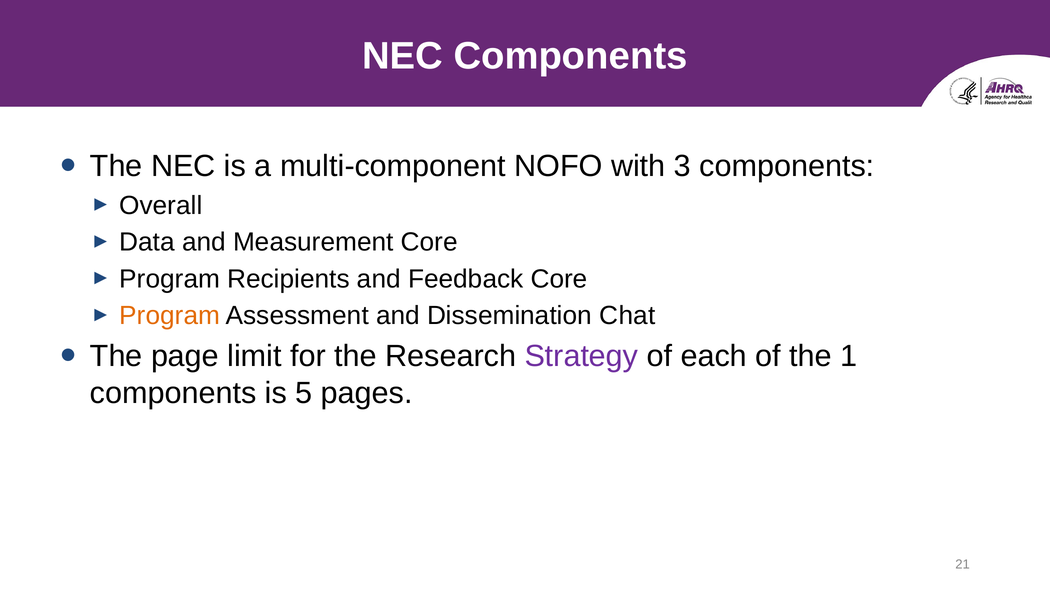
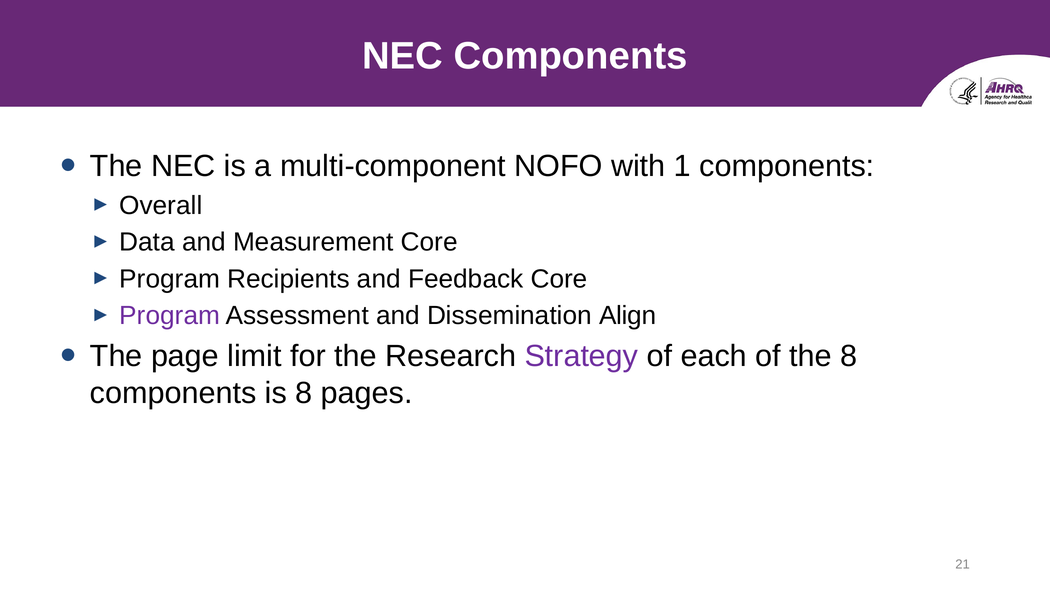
3: 3 -> 1
Program at (170, 316) colour: orange -> purple
Chat: Chat -> Align
the 1: 1 -> 8
is 5: 5 -> 8
